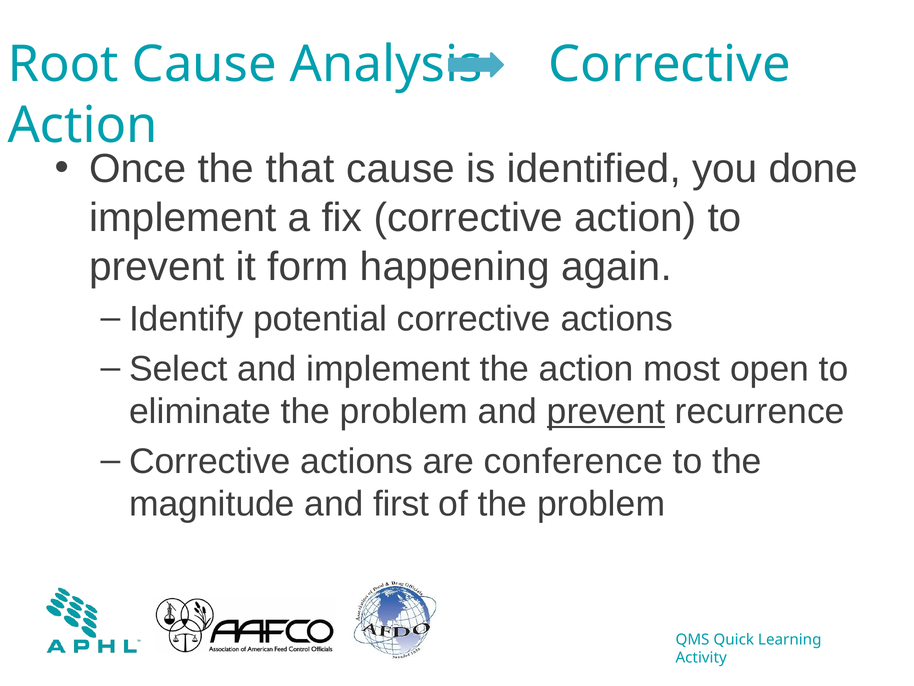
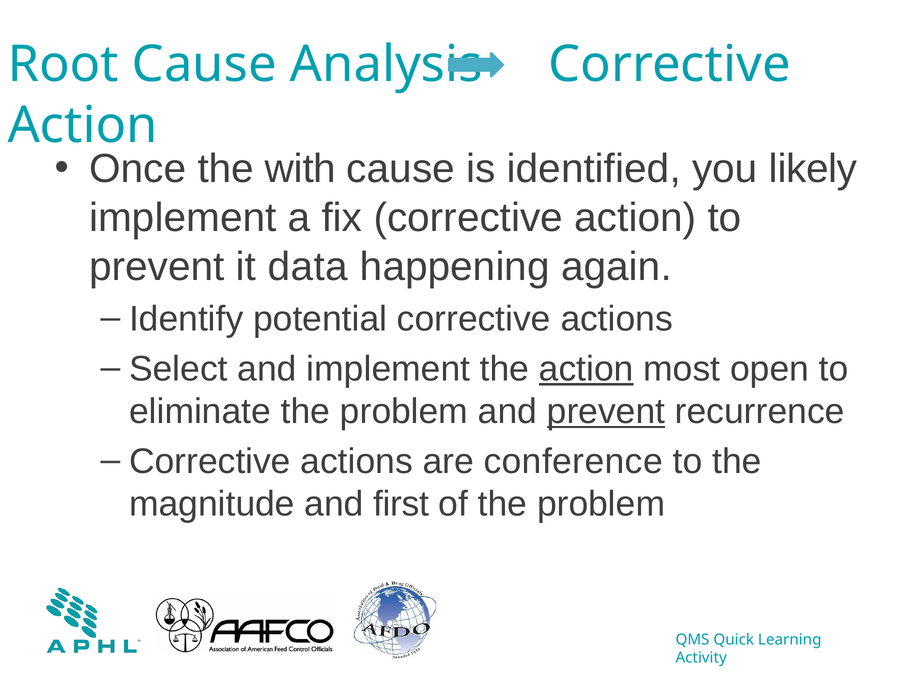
that: that -> with
done: done -> likely
form: form -> data
action at (586, 369) underline: none -> present
